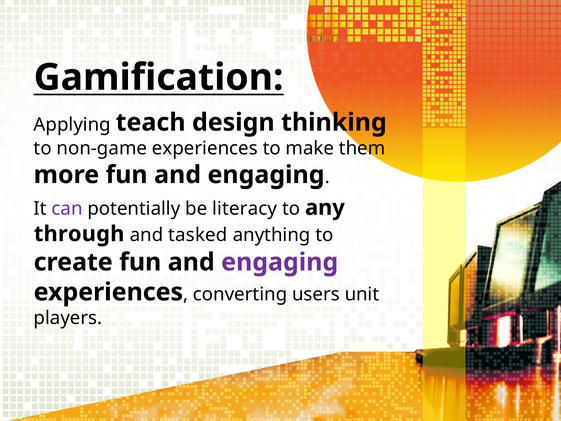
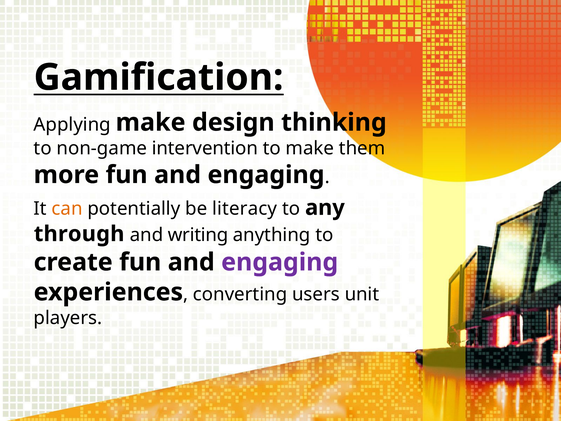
Applying teach: teach -> make
non-game experiences: experiences -> intervention
can colour: purple -> orange
tasked: tasked -> writing
